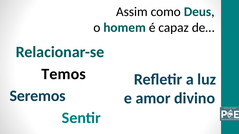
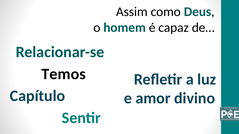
Seremos: Seremos -> Capítulo
